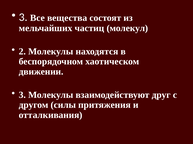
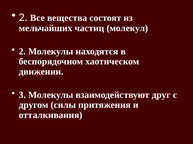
3 at (23, 17): 3 -> 2
